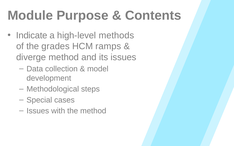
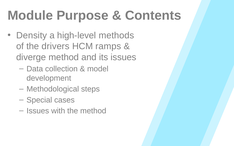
Indicate: Indicate -> Density
grades: grades -> drivers
